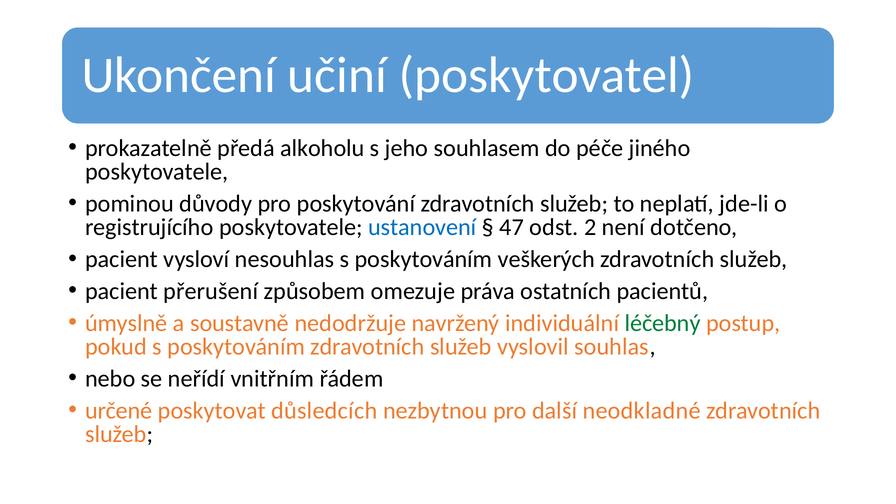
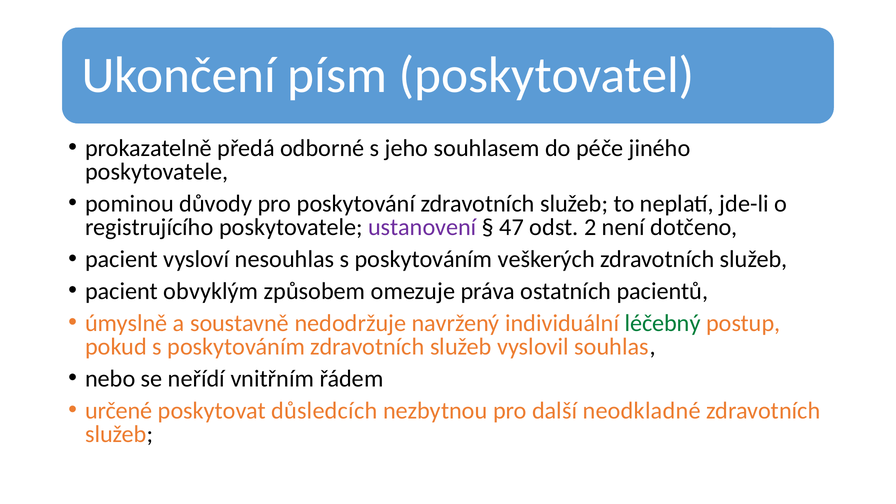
učiní: učiní -> písm
alkoholu: alkoholu -> odborné
ustanovení colour: blue -> purple
přerušení: přerušení -> obvyklým
